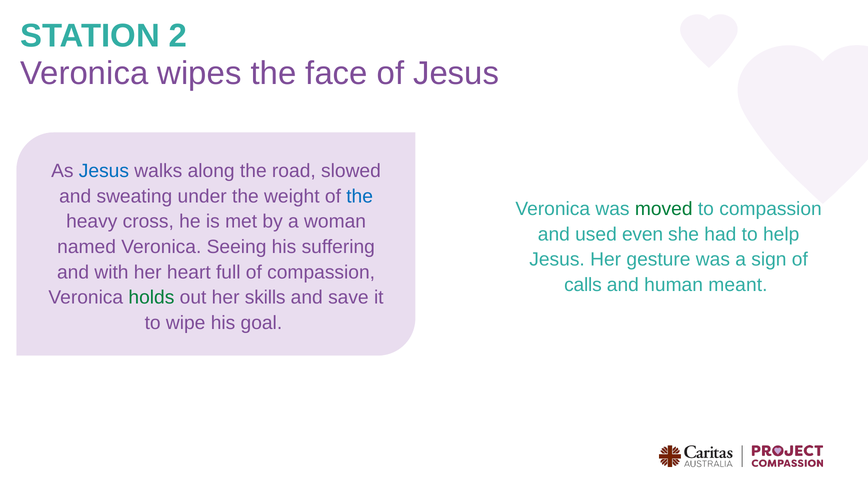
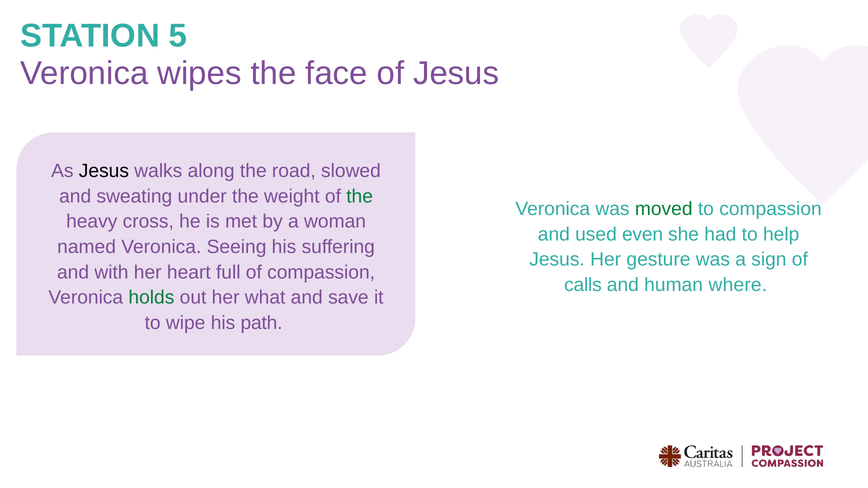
2: 2 -> 5
Jesus at (104, 171) colour: blue -> black
the at (360, 196) colour: blue -> green
meant: meant -> where
skills: skills -> what
goal: goal -> path
